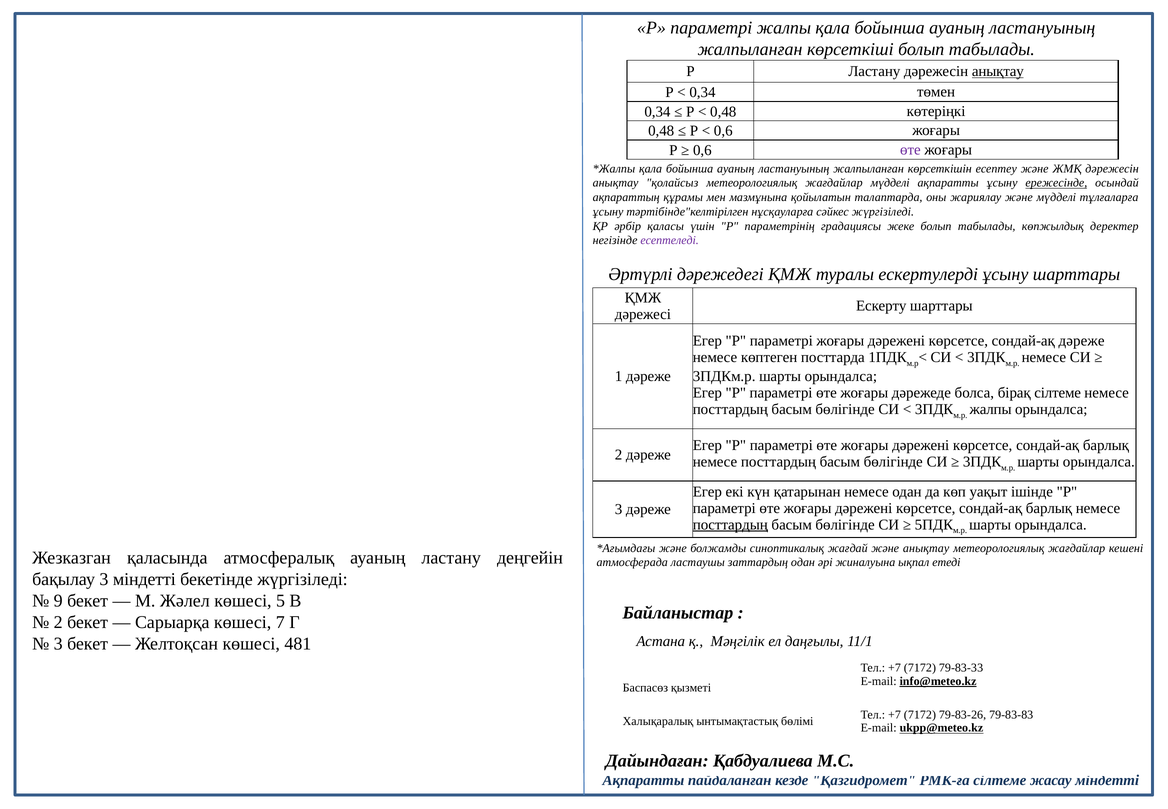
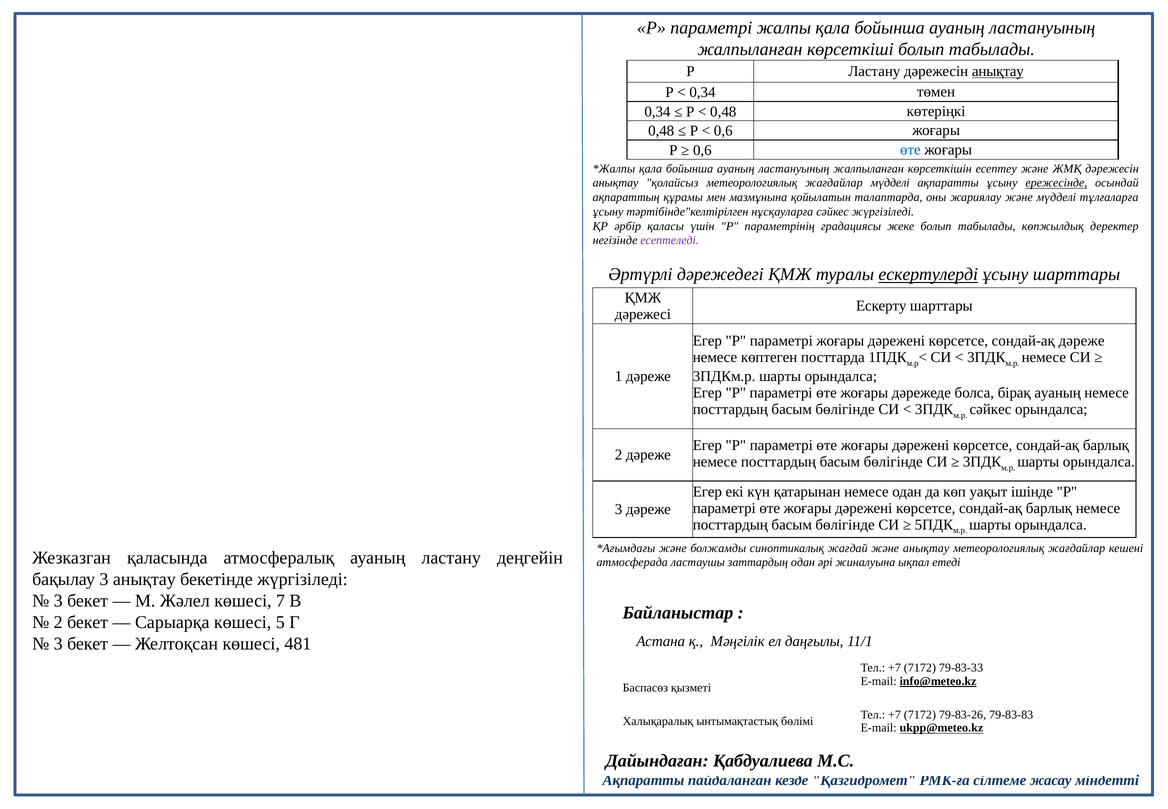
өте at (910, 150) colour: purple -> blue
ескертулерді underline: none -> present
бірақ сілтеме: сілтеме -> ауаның
жалпы at (991, 409): жалпы -> сәйкес
посттардың at (730, 524) underline: present -> none
3 міндетті: міндетті -> анықтау
9 at (58, 601): 9 -> 3
5: 5 -> 7
7: 7 -> 5
